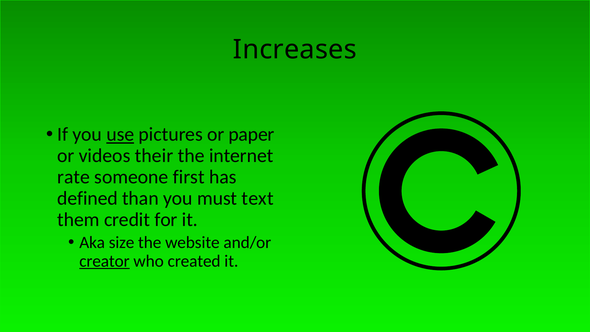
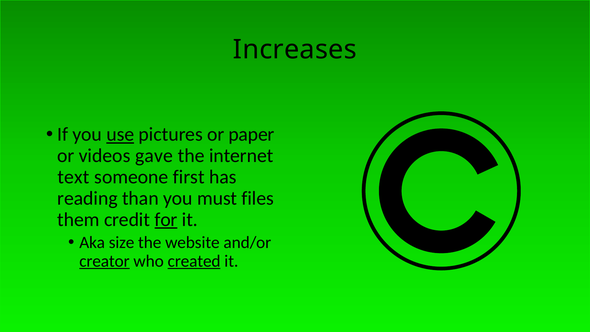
their: their -> gave
rate: rate -> text
defined: defined -> reading
text: text -> files
for underline: none -> present
created underline: none -> present
